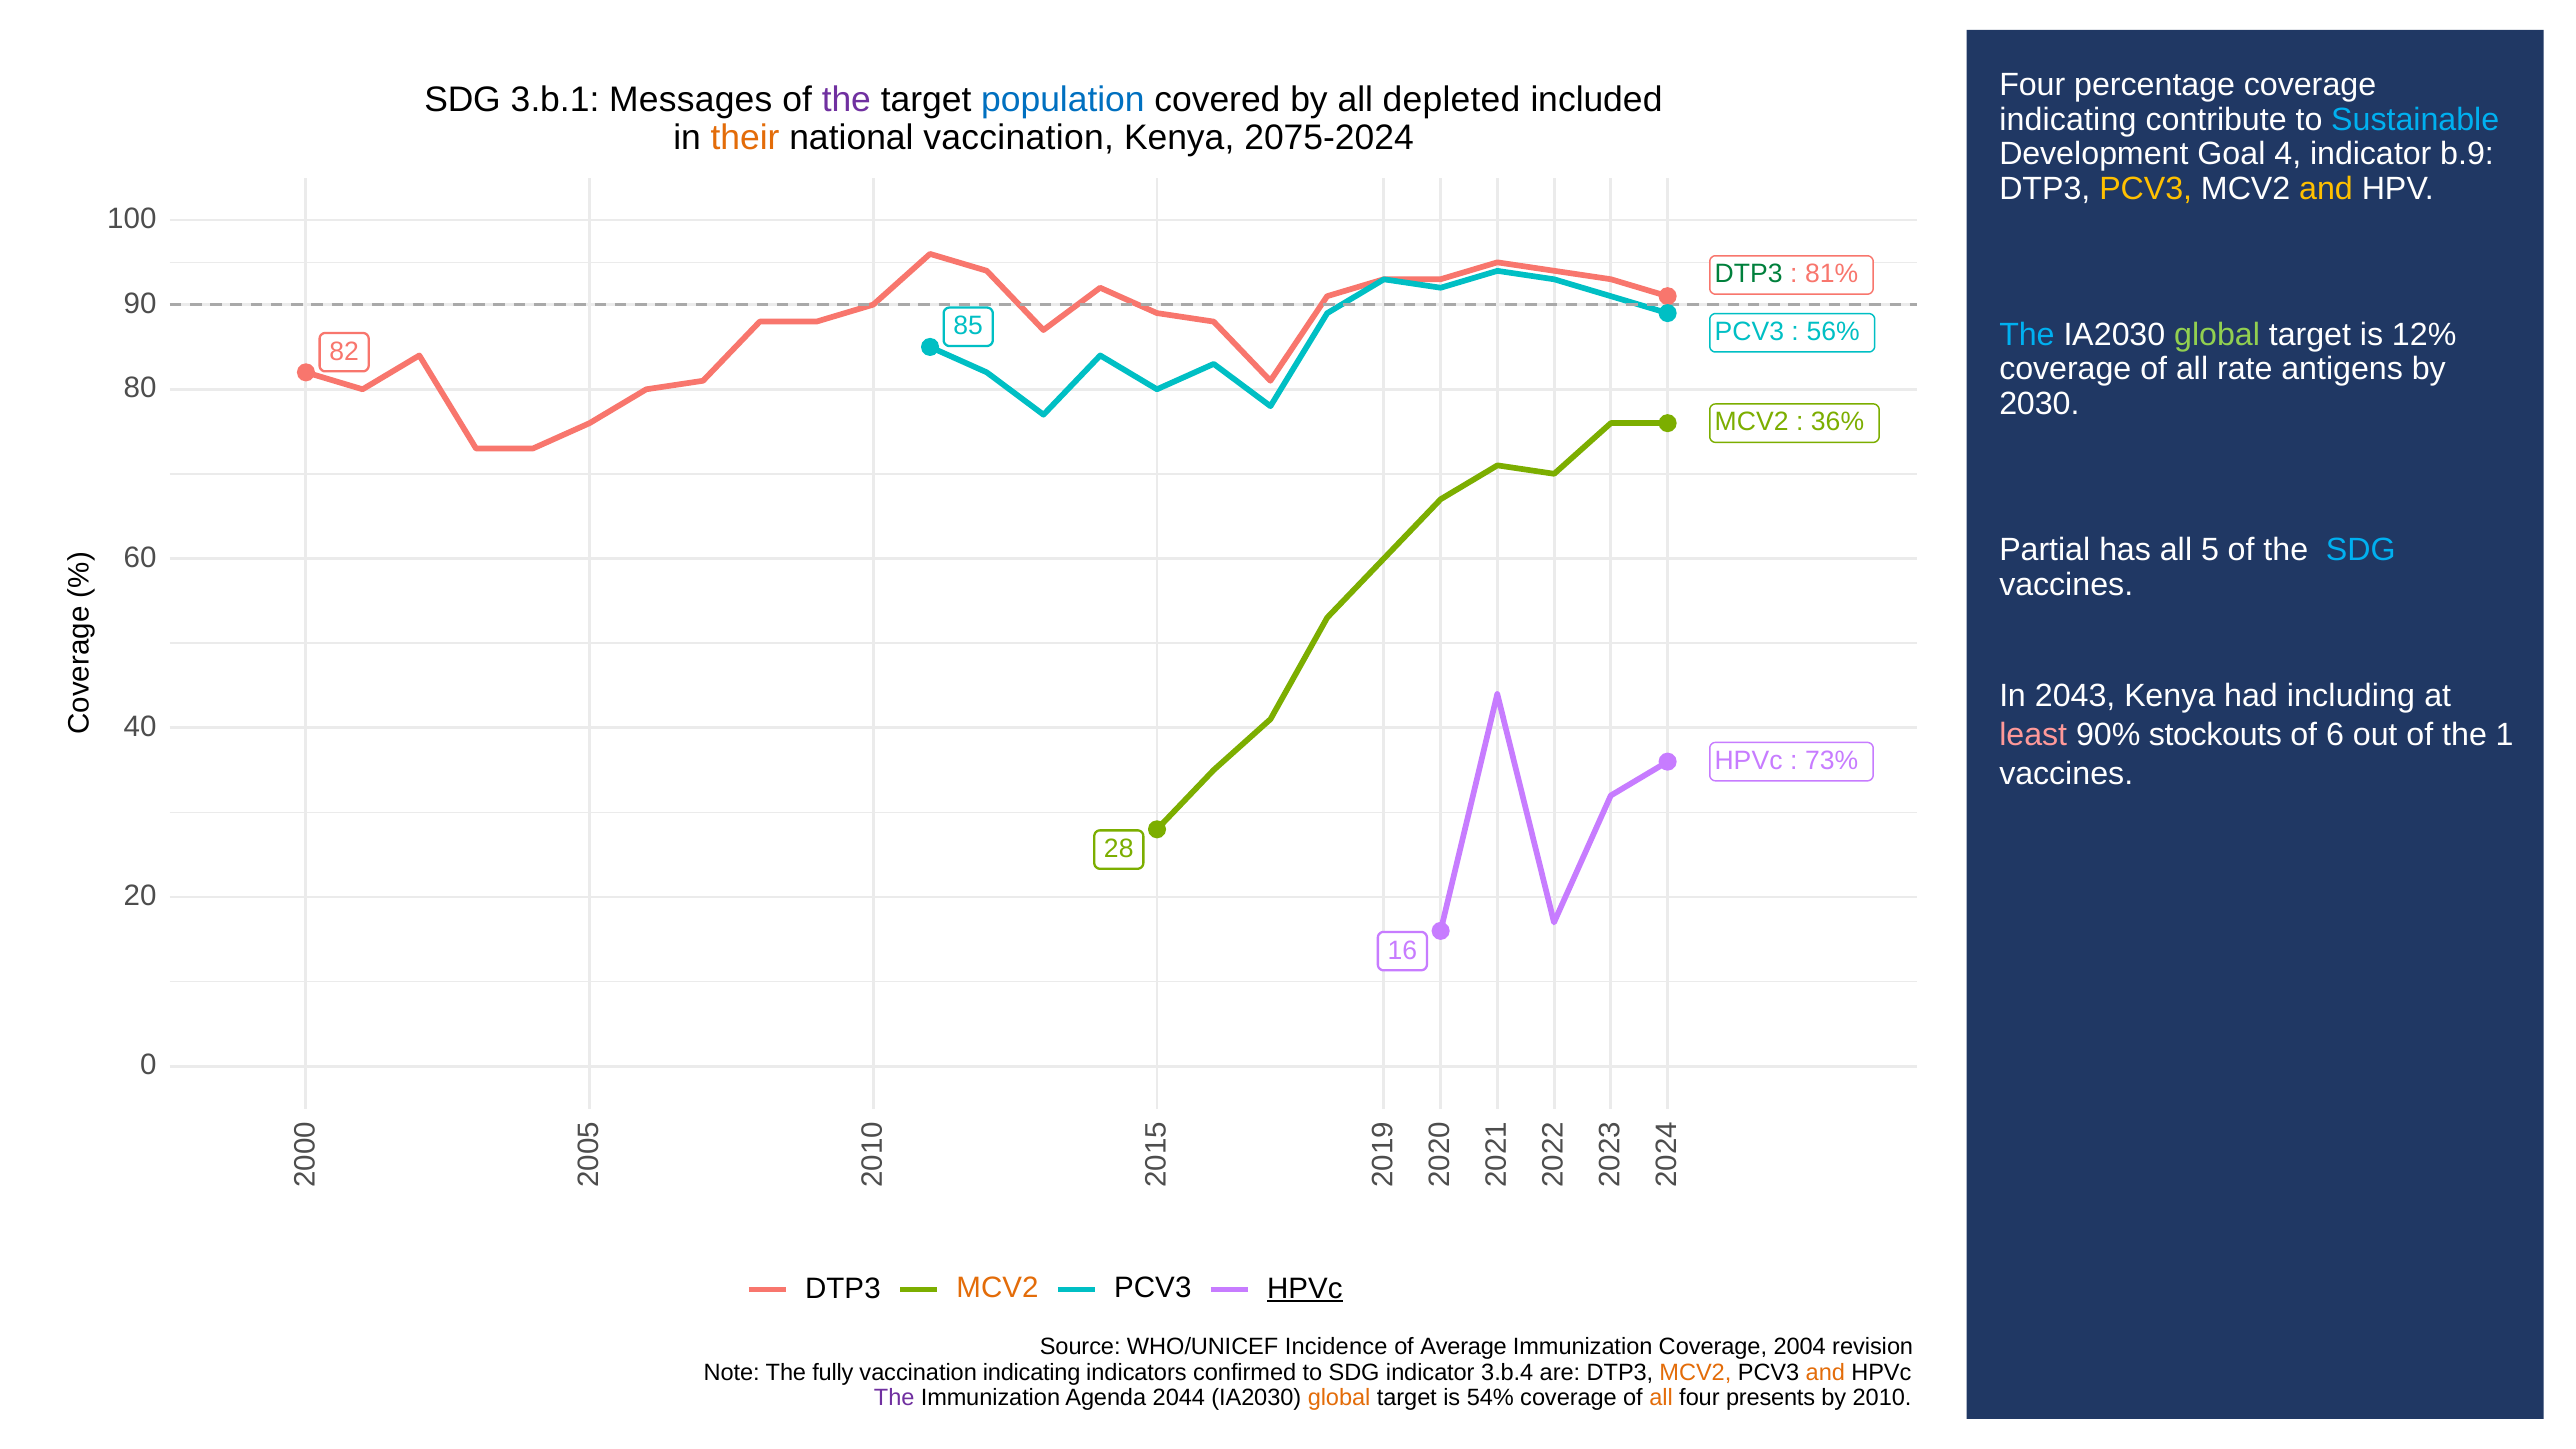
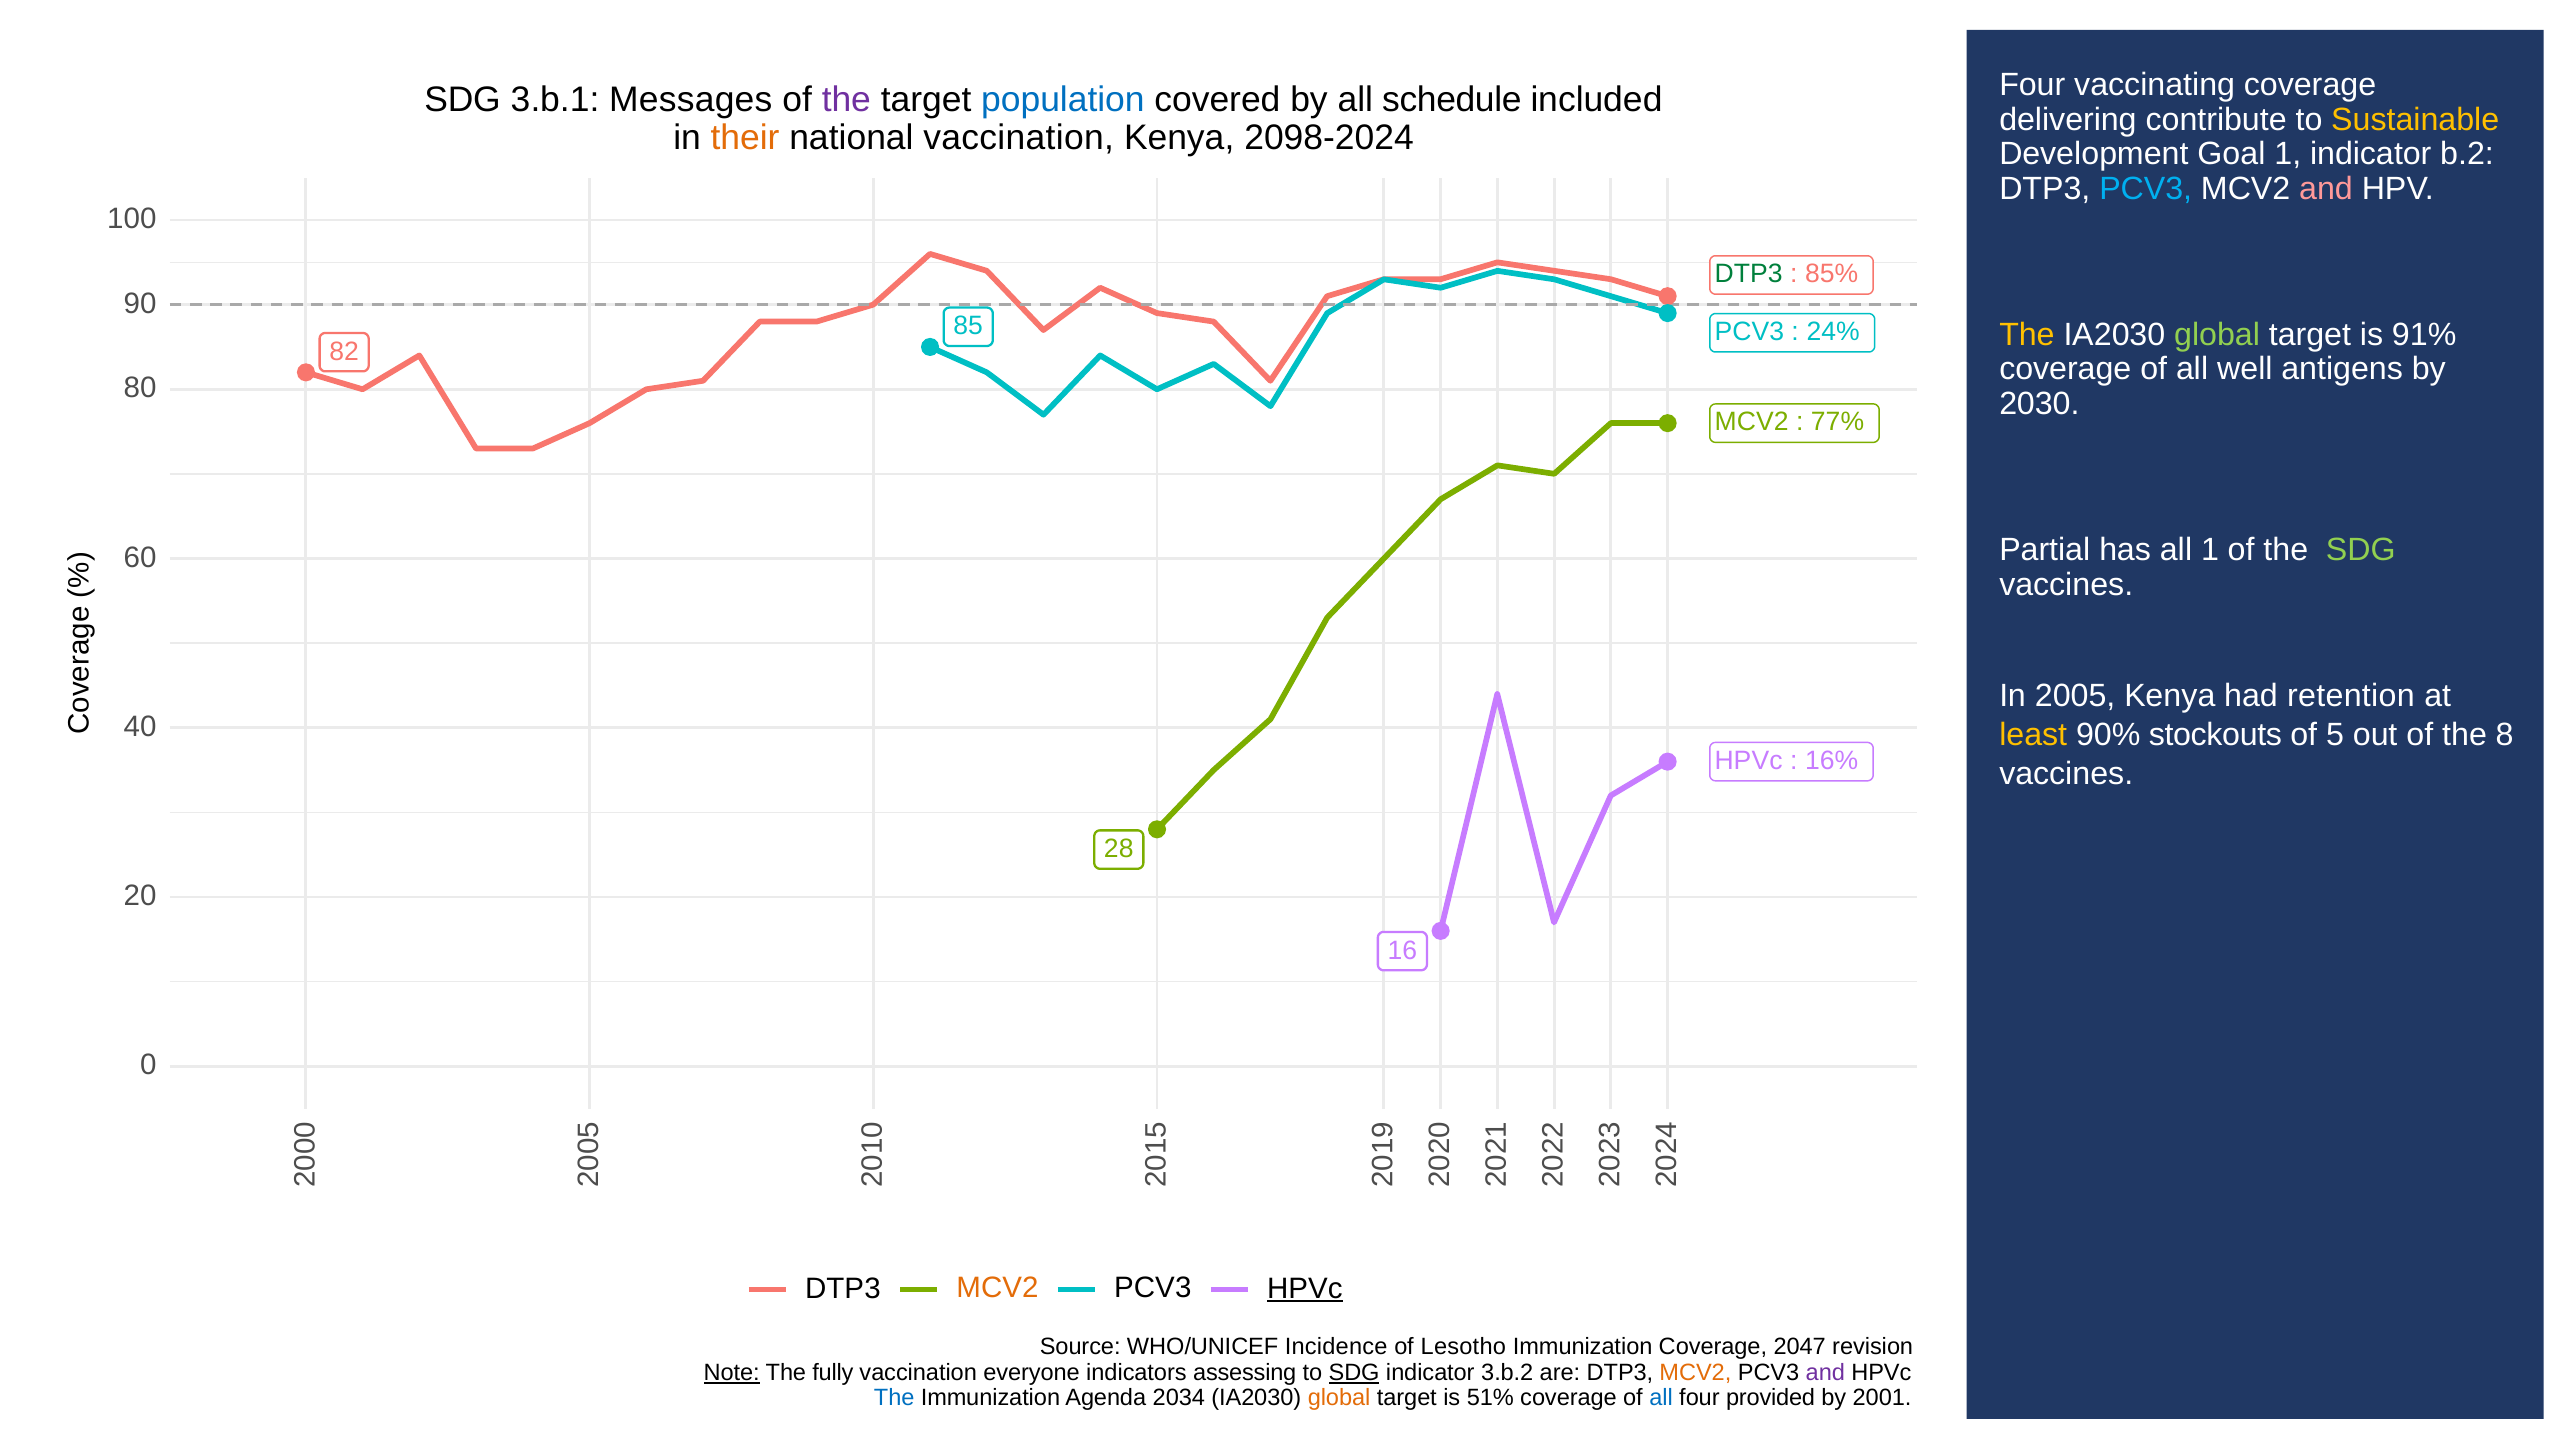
percentage: percentage -> vaccinating
depleted: depleted -> schedule
indicating at (2068, 119): indicating -> delivering
Sustainable colour: light blue -> yellow
2075-2024: 2075-2024 -> 2098-2024
Goal 4: 4 -> 1
b.9: b.9 -> b.2
PCV3 at (2146, 189) colour: yellow -> light blue
and at (2326, 189) colour: yellow -> pink
81%: 81% -> 85%
56%: 56% -> 24%
The at (2027, 335) colour: light blue -> yellow
12%: 12% -> 91%
rate: rate -> well
36%: 36% -> 77%
all 5: 5 -> 1
SDG at (2361, 550) colour: light blue -> light green
2043: 2043 -> 2005
including: including -> retention
least colour: pink -> yellow
of 6: 6 -> 5
the 1: 1 -> 8
73%: 73% -> 16%
Average: Average -> Lesotho
2004: 2004 -> 2047
Note underline: none -> present
vaccination indicating: indicating -> everyone
confirmed: confirmed -> assessing
SDG at (1354, 1373) underline: none -> present
3.b.4: 3.b.4 -> 3.b.2
and at (1825, 1373) colour: orange -> purple
The at (894, 1398) colour: purple -> blue
2044: 2044 -> 2034
54%: 54% -> 51%
all at (1661, 1398) colour: orange -> blue
presents: presents -> provided
2010: 2010 -> 2001
